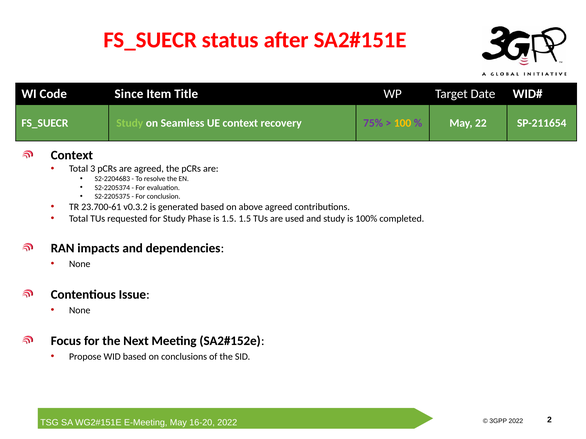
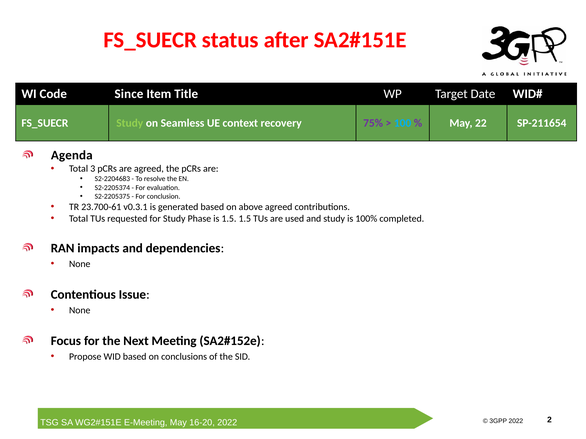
100 colour: yellow -> light blue
Context at (72, 155): Context -> Agenda
v0.3.2: v0.3.2 -> v0.3.1
